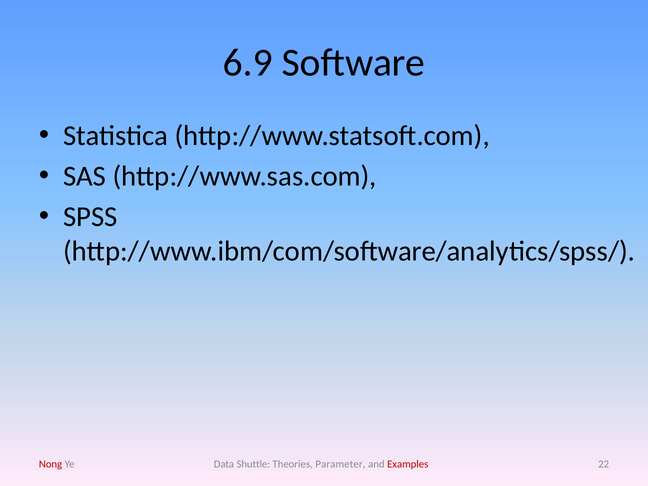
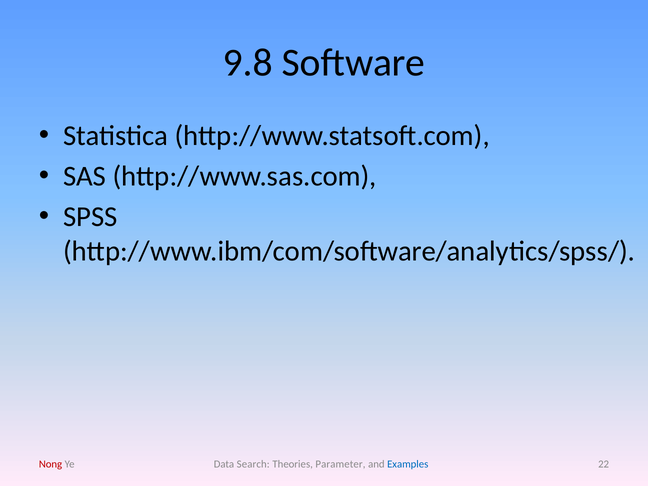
6.9: 6.9 -> 9.8
Shuttle: Shuttle -> Search
Examples colour: red -> blue
